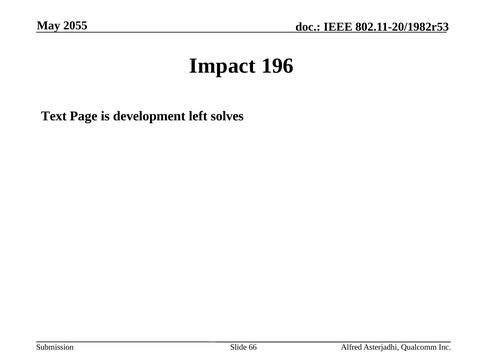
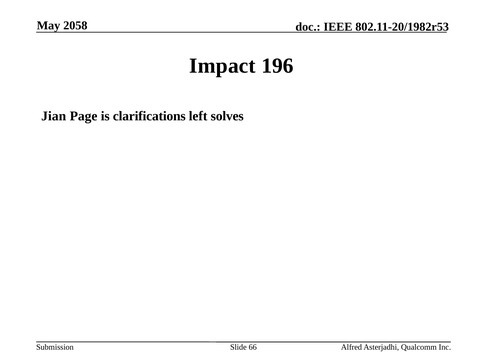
2055: 2055 -> 2058
Text: Text -> Jian
development: development -> clarifications
